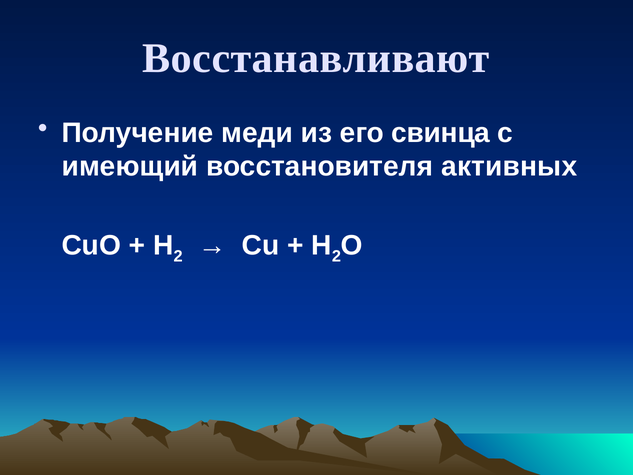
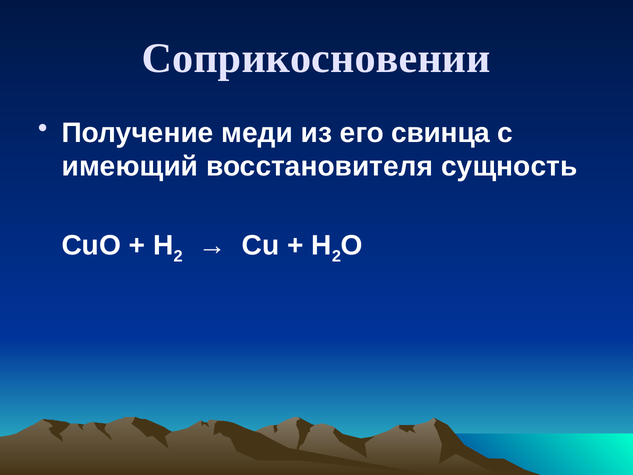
Восстанавливают: Восстанавливают -> Соприкосновении
активных: активных -> сущность
